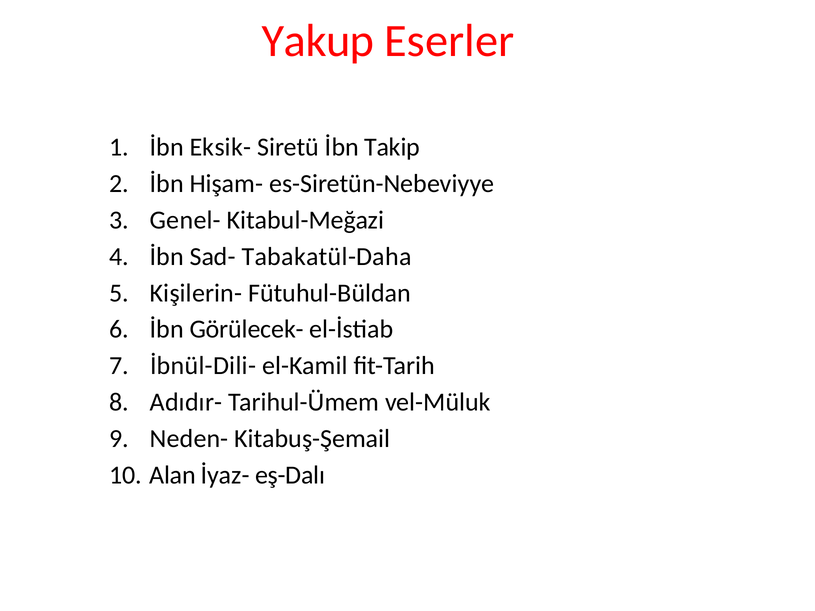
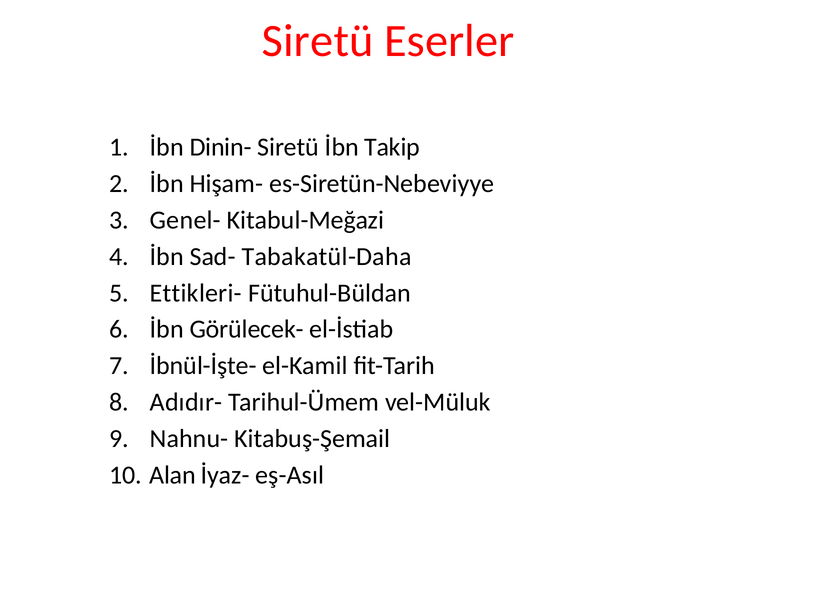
Yakup at (318, 41): Yakup -> Siretü
Eksik-: Eksik- -> Dinin-
Kişilerin-: Kişilerin- -> Ettikleri-
İbnül-Dili-: İbnül-Dili- -> İbnül-İşte-
Neden-: Neden- -> Nahnu-
eş-Dalı: eş-Dalı -> eş-Asıl
